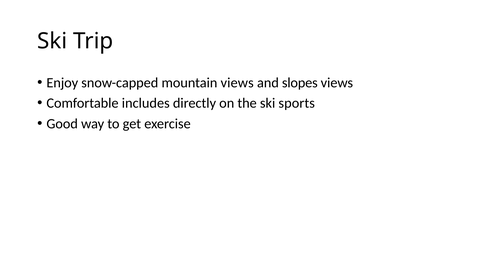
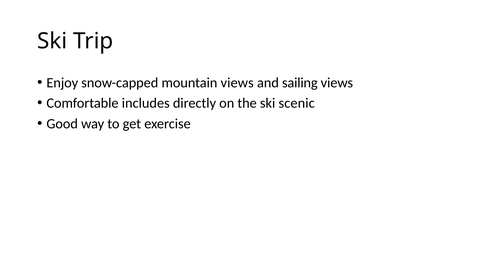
slopes: slopes -> sailing
sports: sports -> scenic
